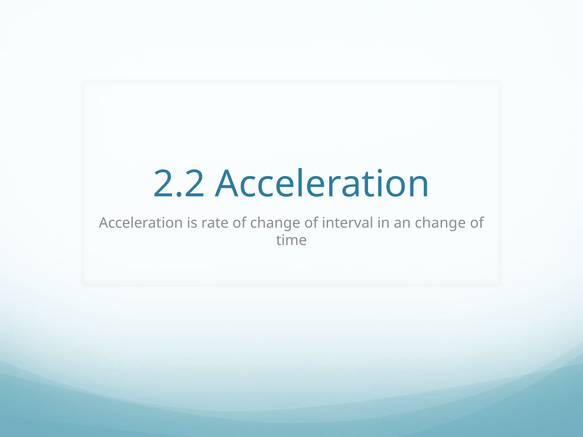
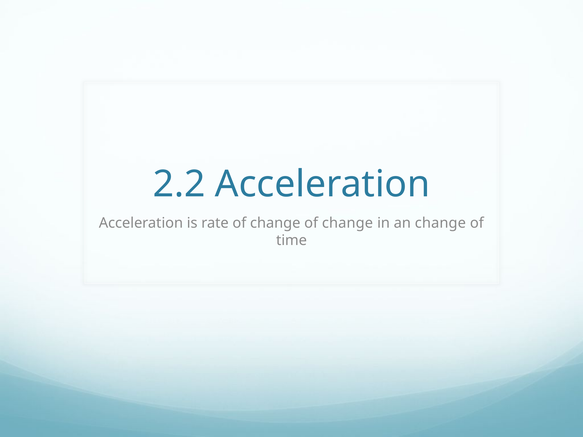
change of interval: interval -> change
